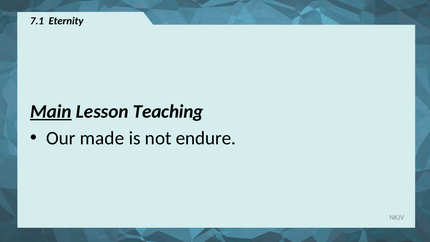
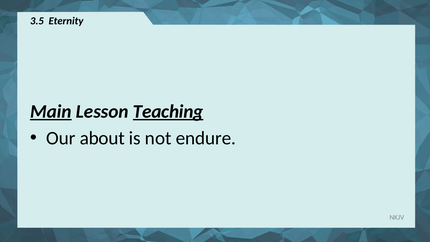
7.1: 7.1 -> 3.5
Teaching underline: none -> present
made: made -> about
